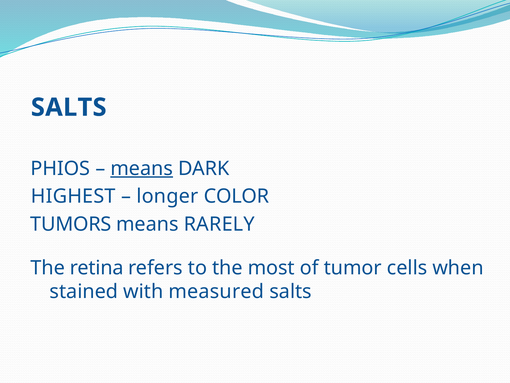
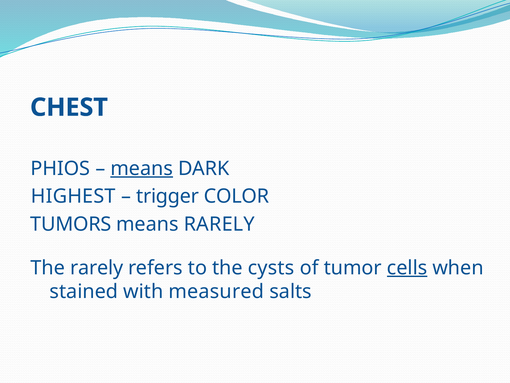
SALTS at (69, 107): SALTS -> CHEST
longer: longer -> trigger
The retina: retina -> rarely
most: most -> cysts
cells underline: none -> present
